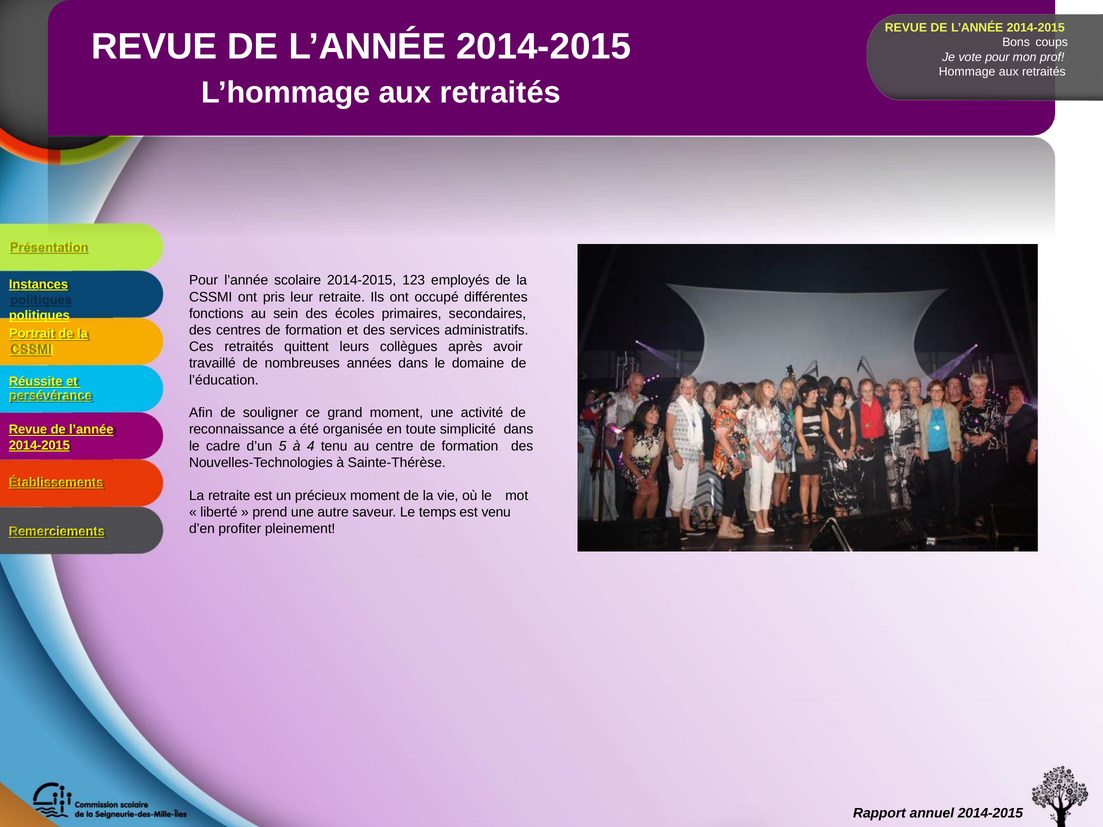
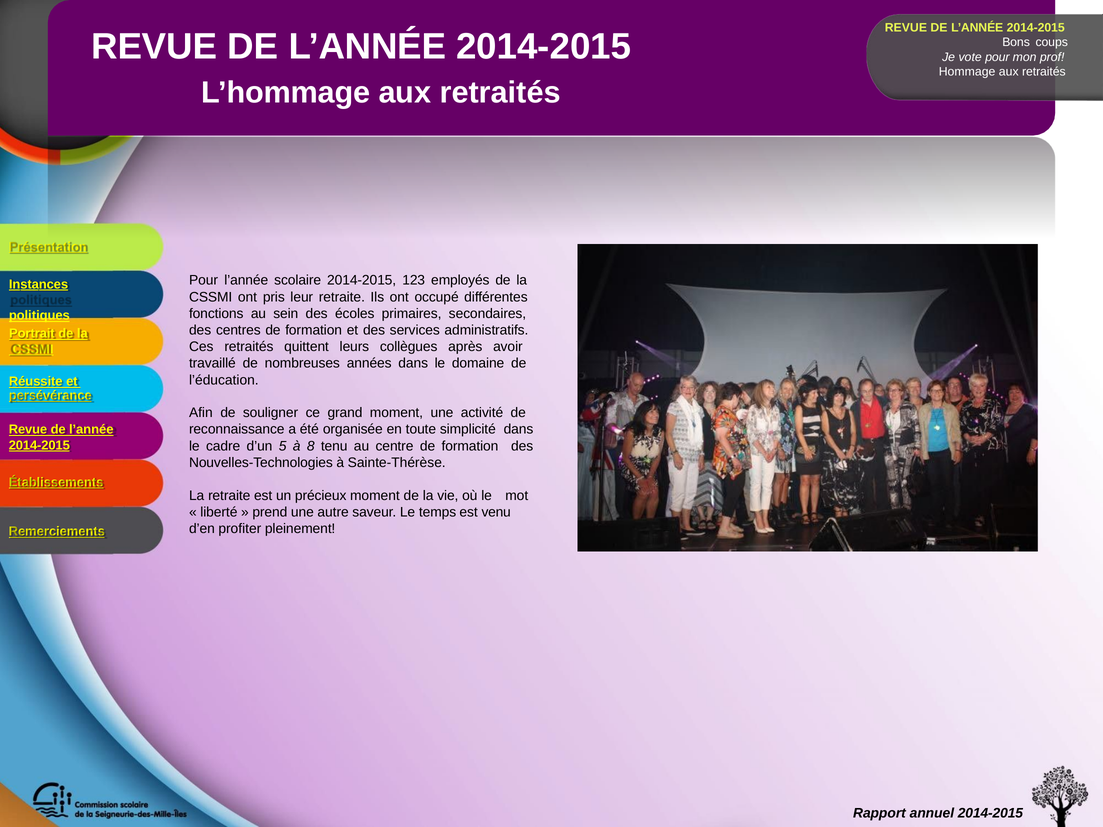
4: 4 -> 8
